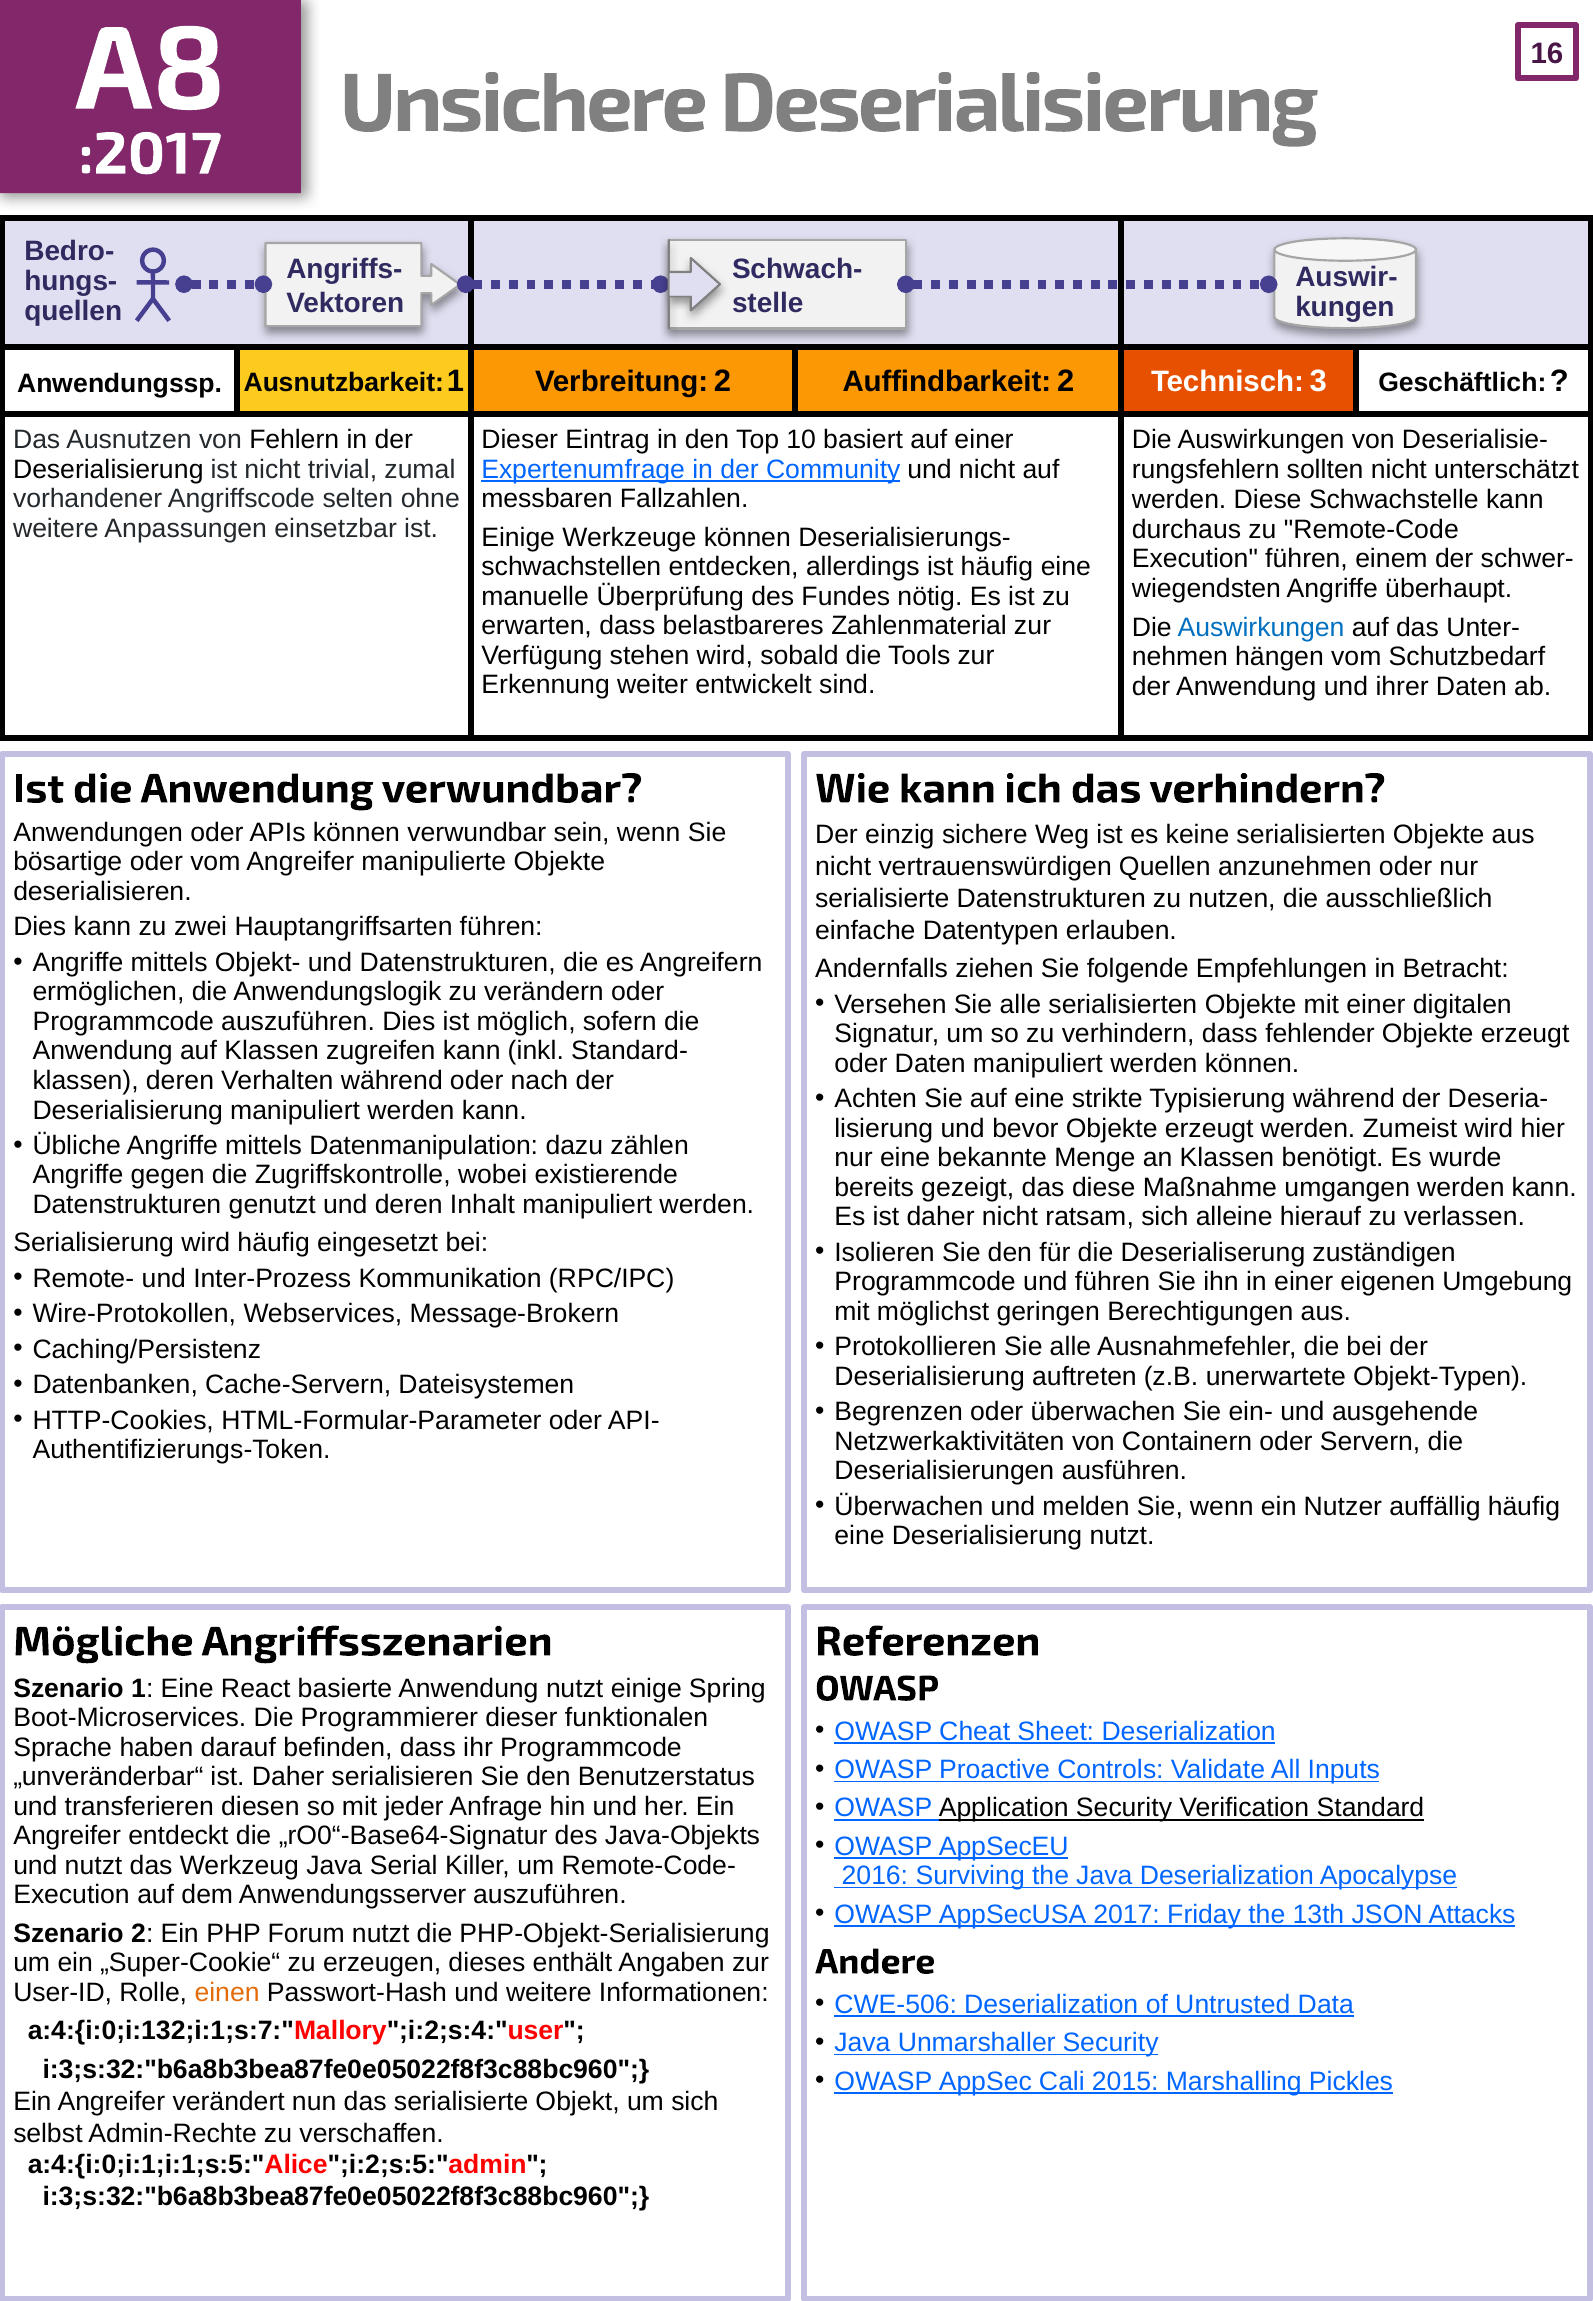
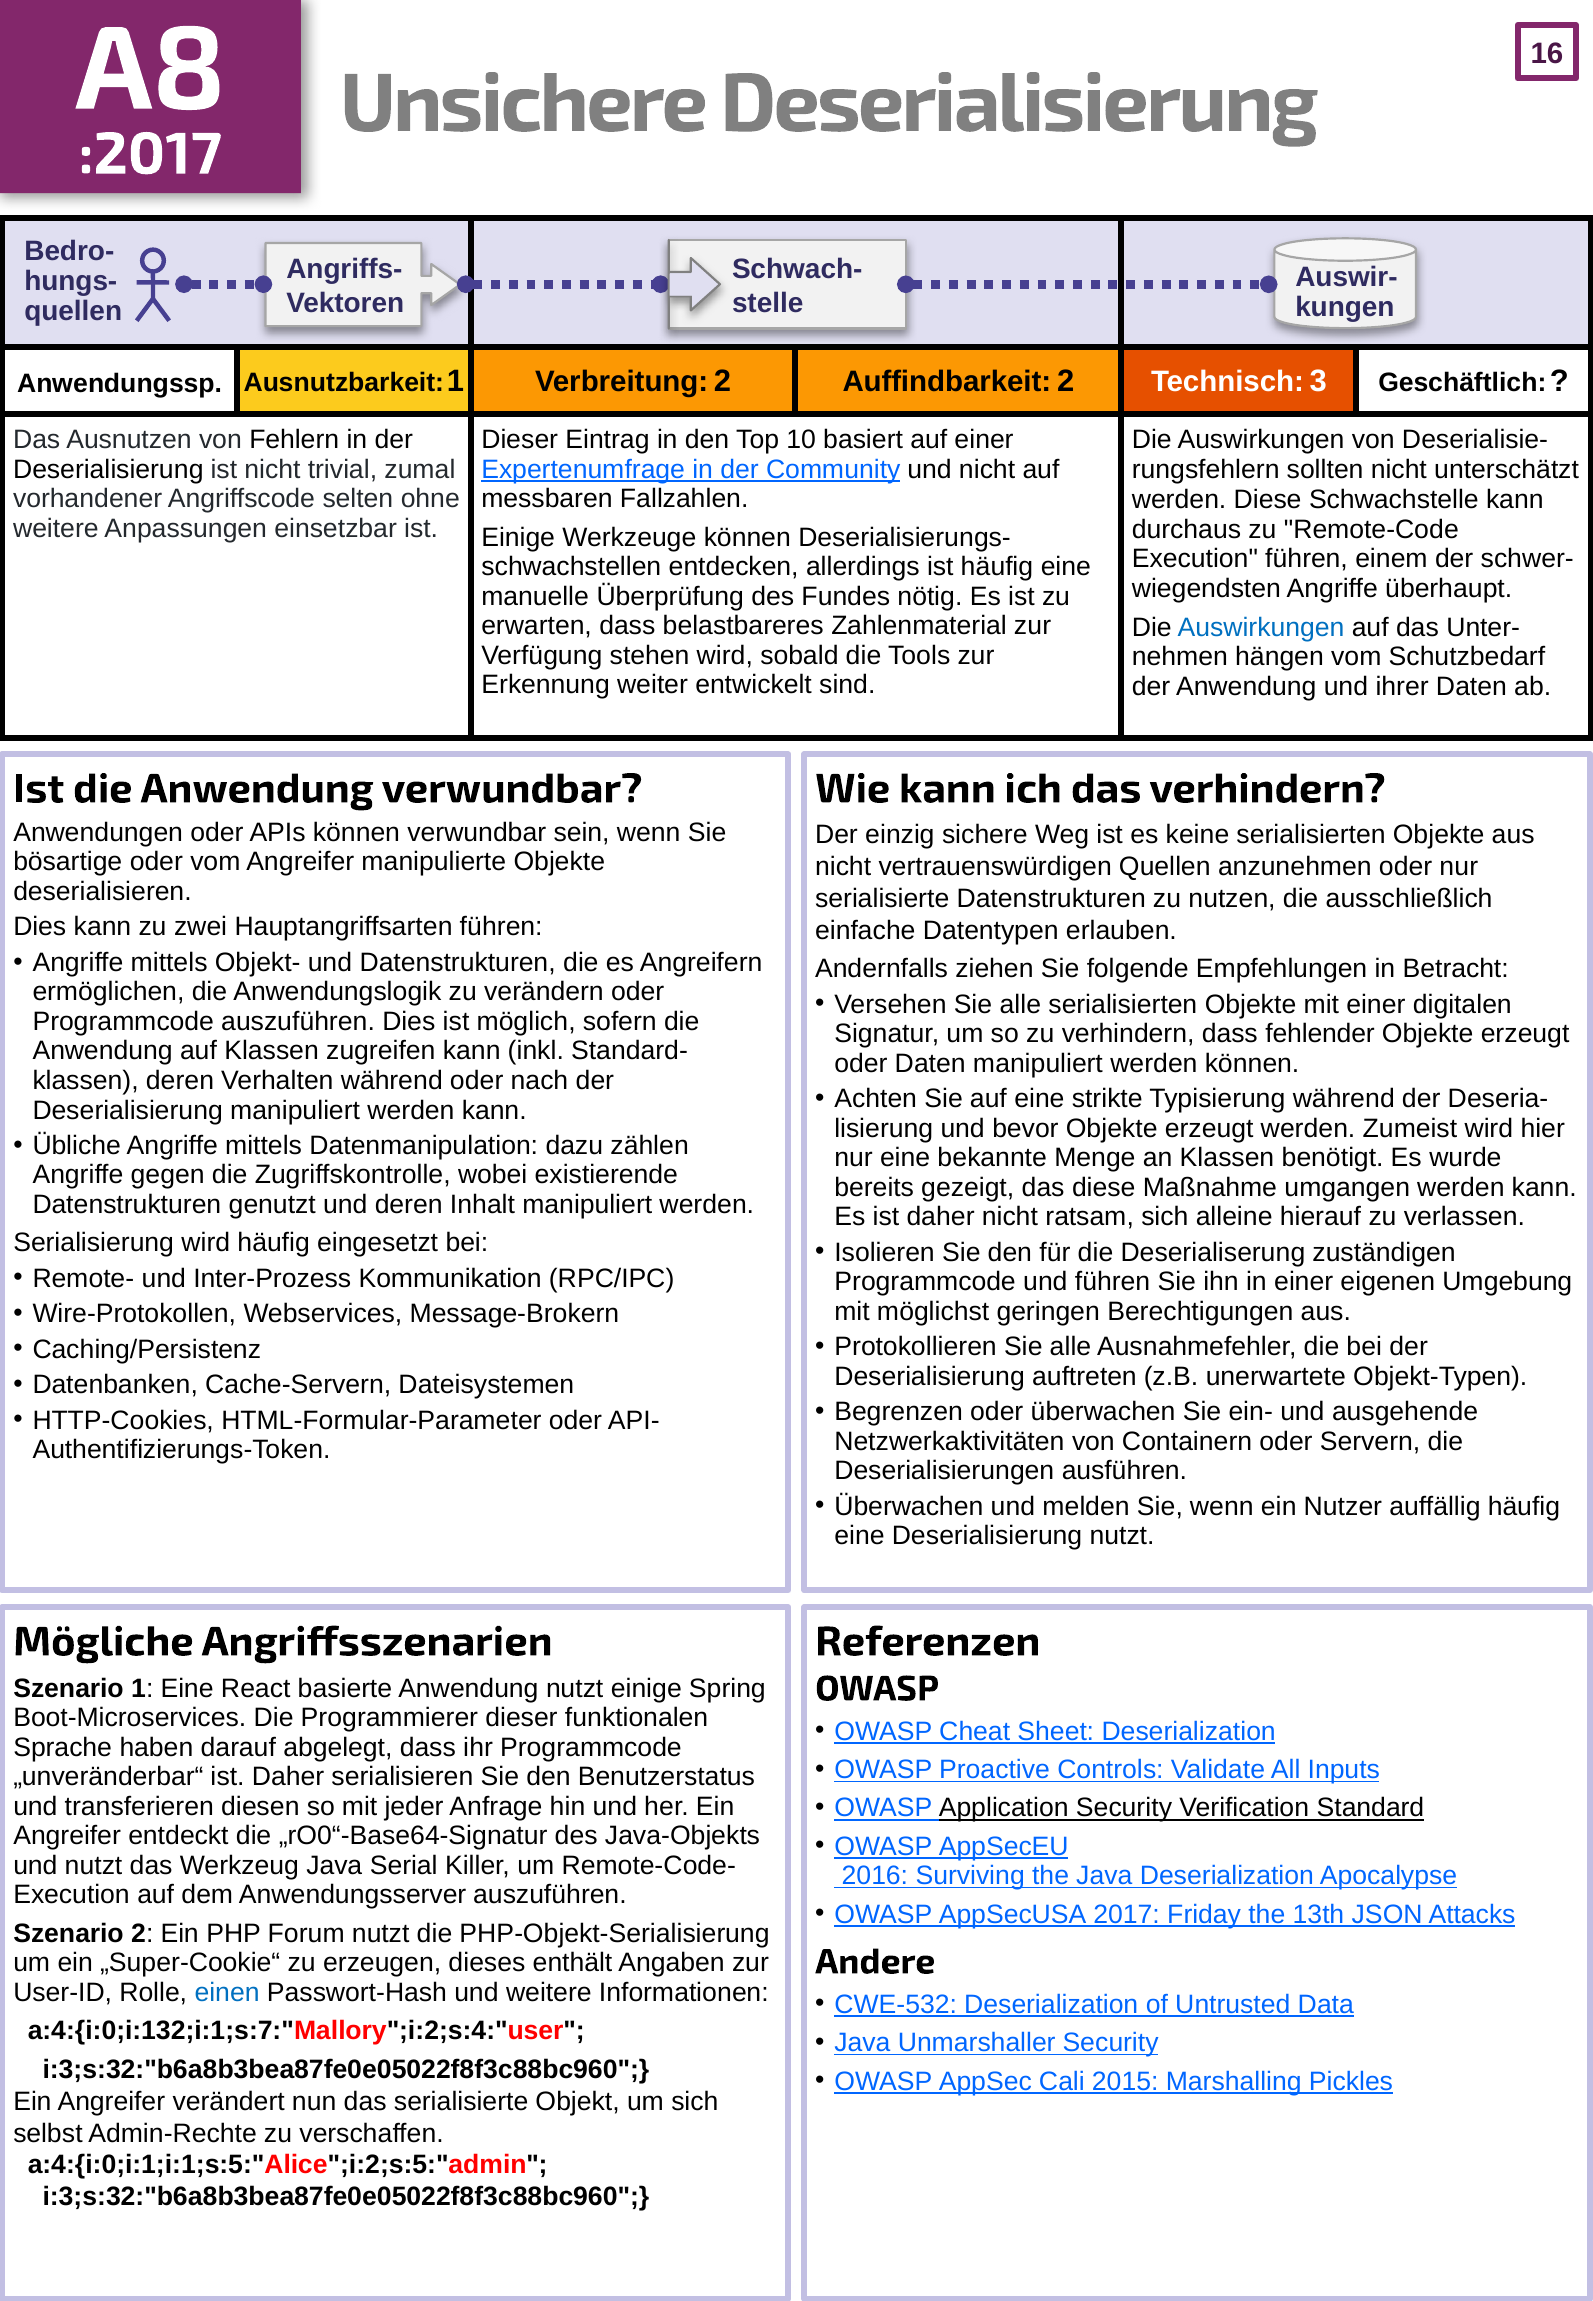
befinden: befinden -> abgelegt
einen colour: orange -> blue
CWE-506: CWE-506 -> CWE-532
